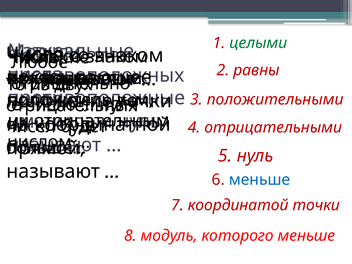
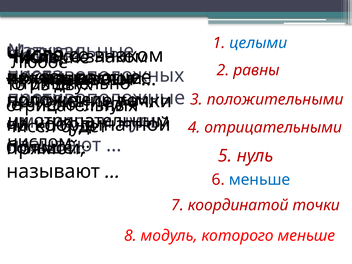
целыми colour: green -> blue
